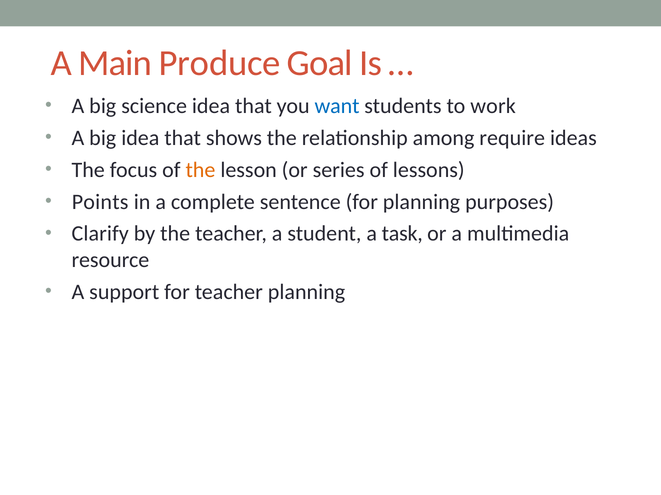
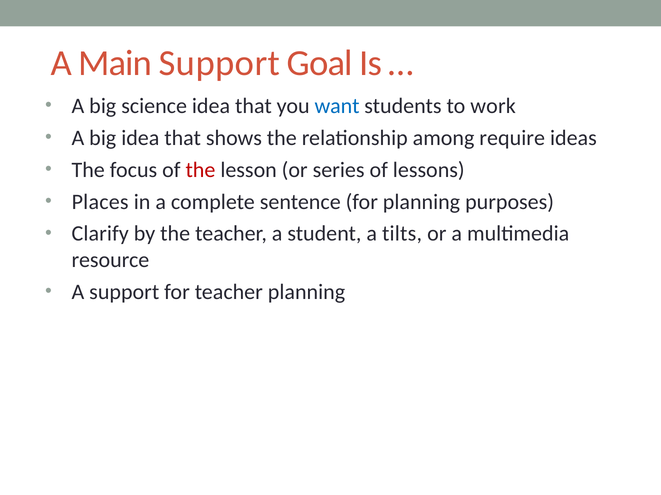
Main Produce: Produce -> Support
the at (200, 170) colour: orange -> red
Points: Points -> Places
task: task -> tilts
